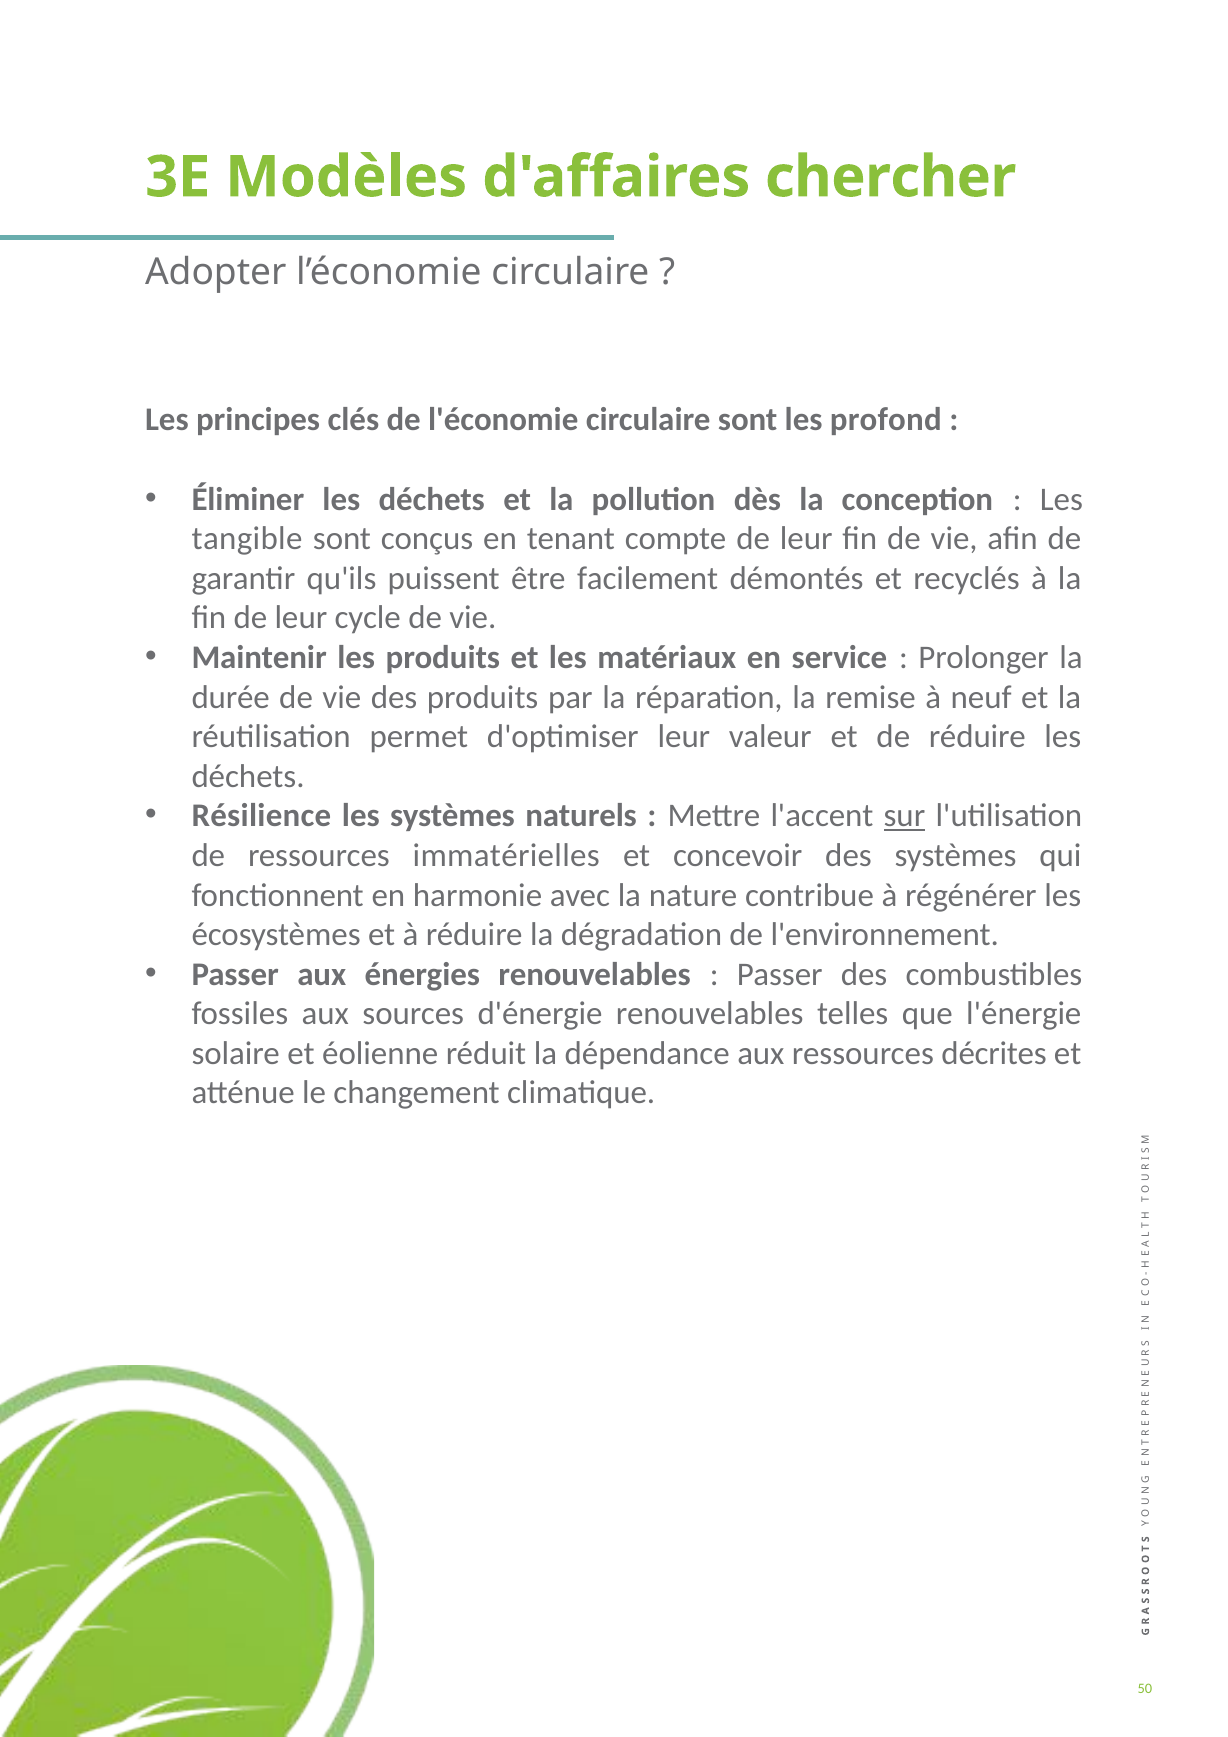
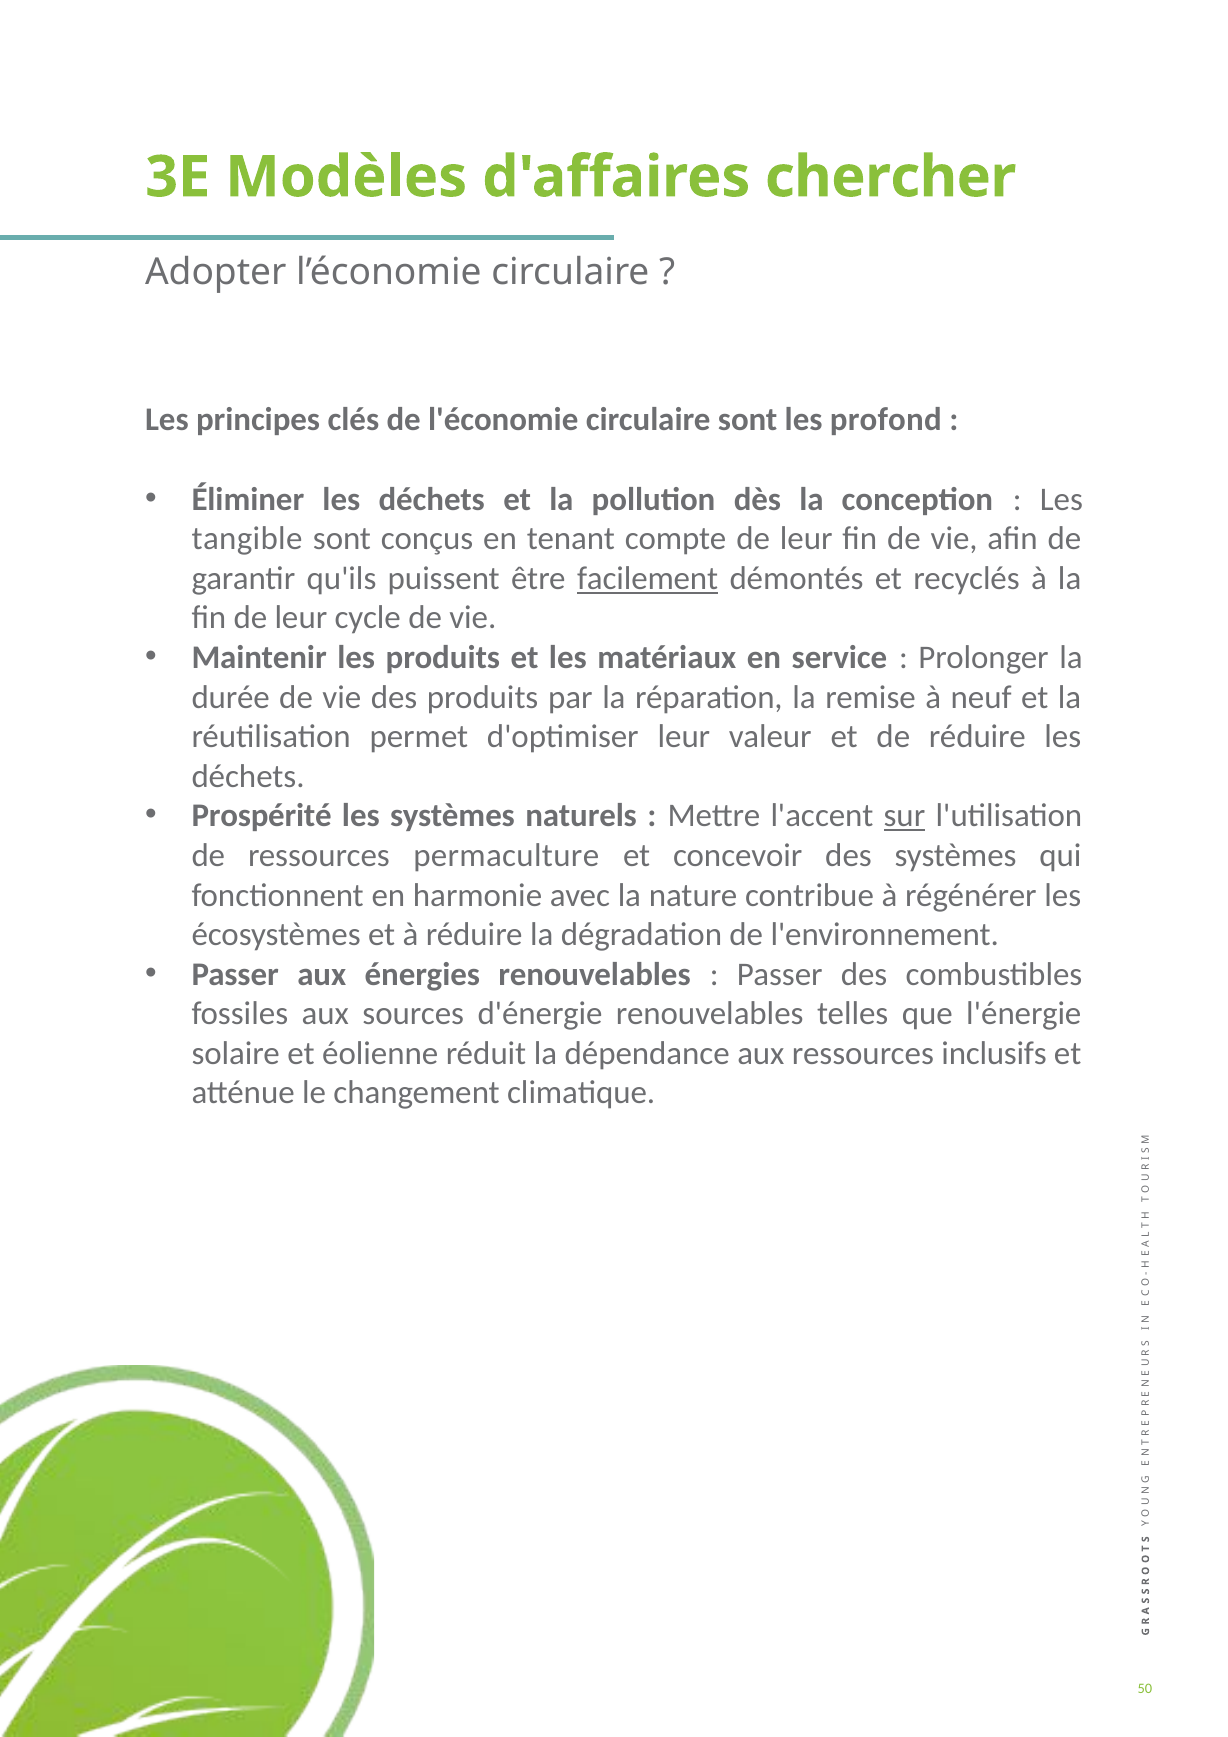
facilement underline: none -> present
Résilience: Résilience -> Prospérité
immatérielles: immatérielles -> permaculture
décrites: décrites -> inclusifs
